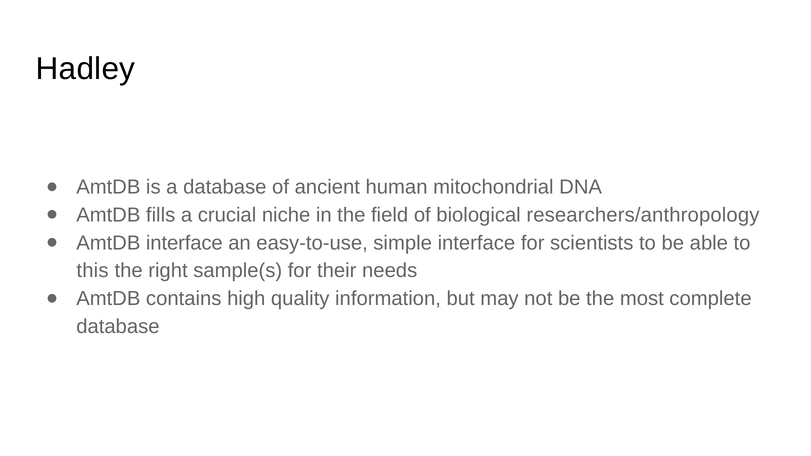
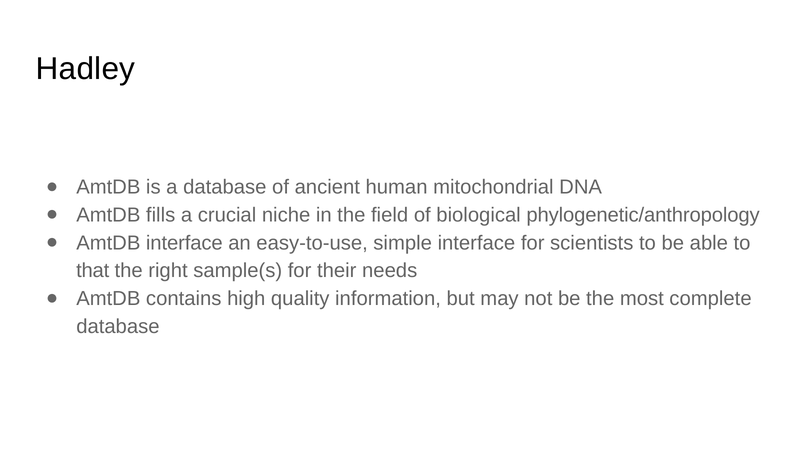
researchers/anthropology: researchers/anthropology -> phylogenetic/anthropology
this: this -> that
